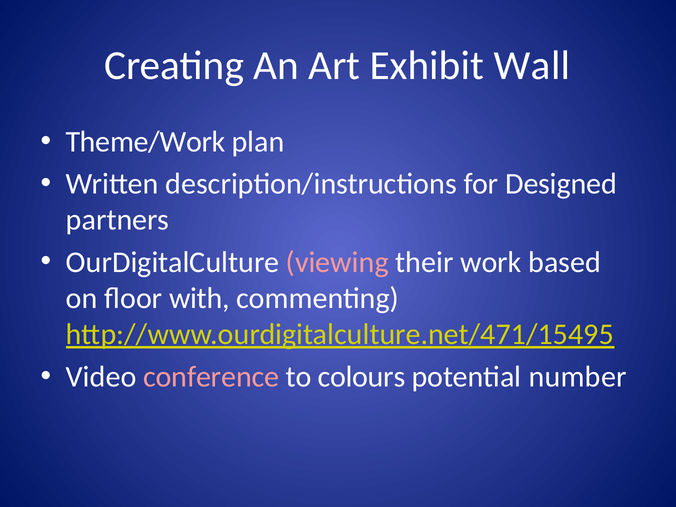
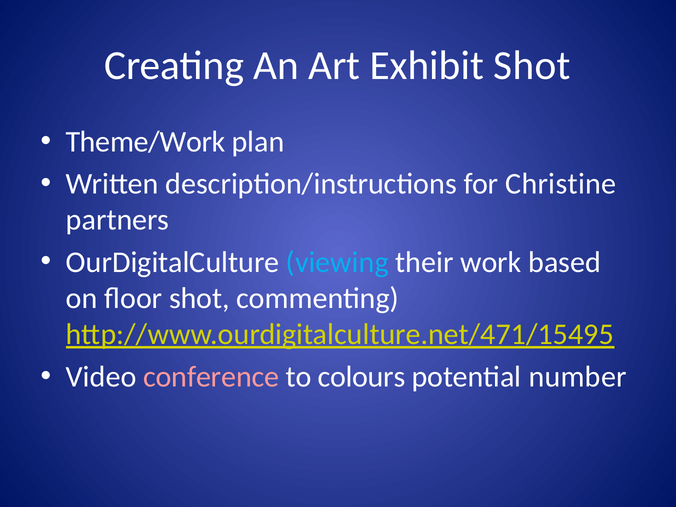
Exhibit Wall: Wall -> Shot
Designed: Designed -> Christine
viewing colour: pink -> light blue
floor with: with -> shot
